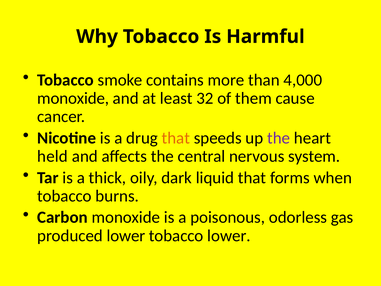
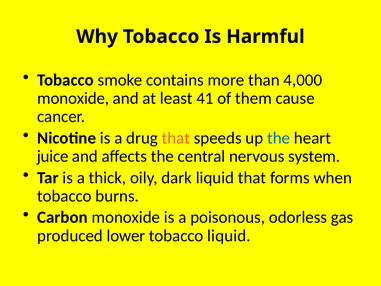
32: 32 -> 41
the at (279, 138) colour: purple -> blue
held: held -> juice
tobacco lower: lower -> liquid
